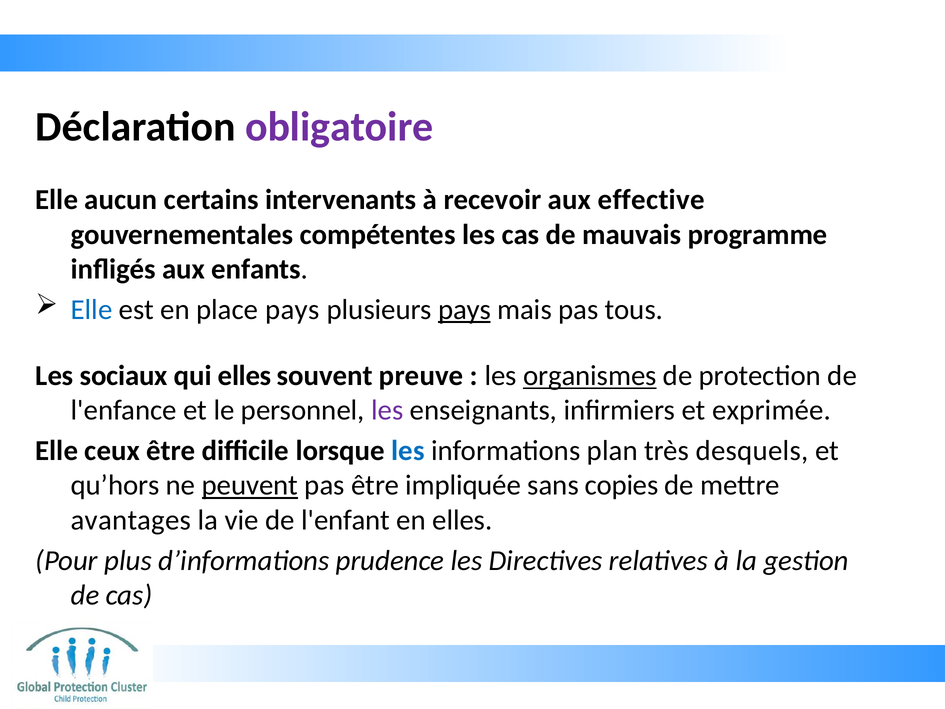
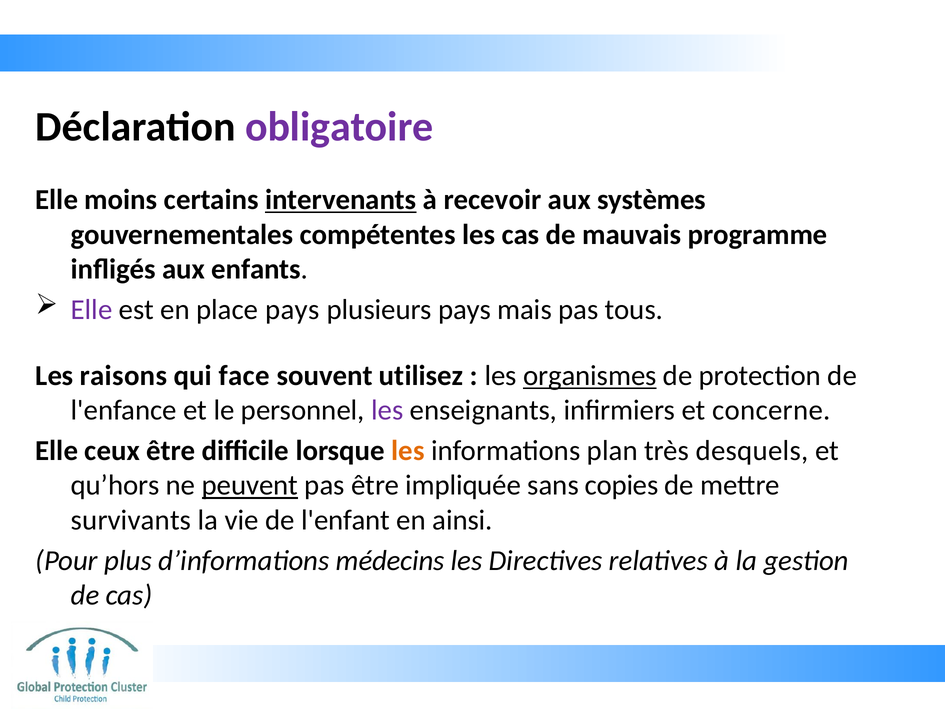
aucun: aucun -> moins
intervenants underline: none -> present
effective: effective -> systèmes
Elle at (92, 309) colour: blue -> purple
pays at (465, 309) underline: present -> none
sociaux: sociaux -> raisons
qui elles: elles -> face
preuve: preuve -> utilisez
exprimée: exprimée -> concerne
les at (408, 451) colour: blue -> orange
avantages: avantages -> survivants
en elles: elles -> ainsi
prudence: prudence -> médecins
